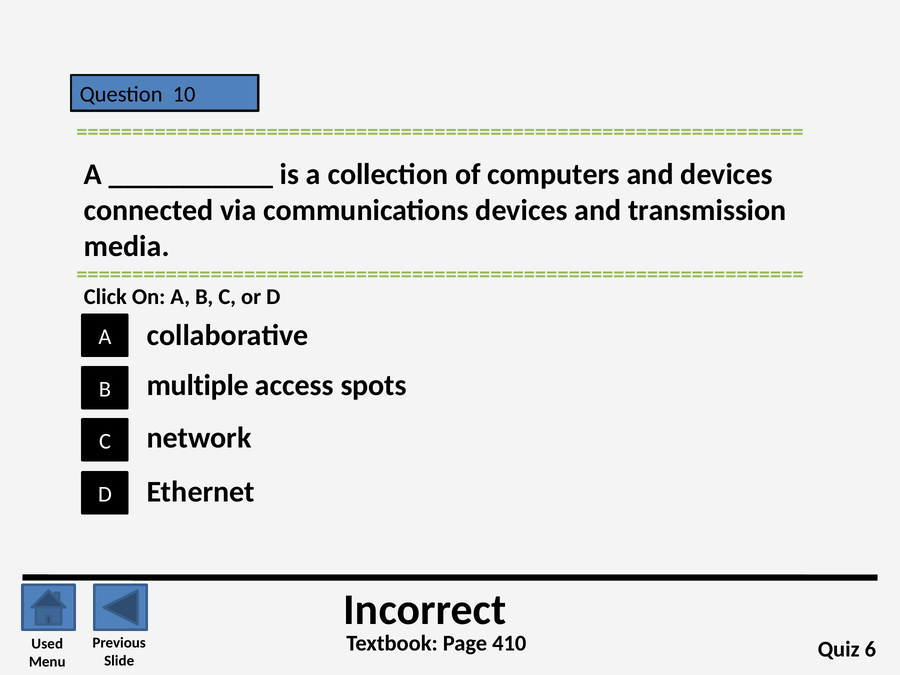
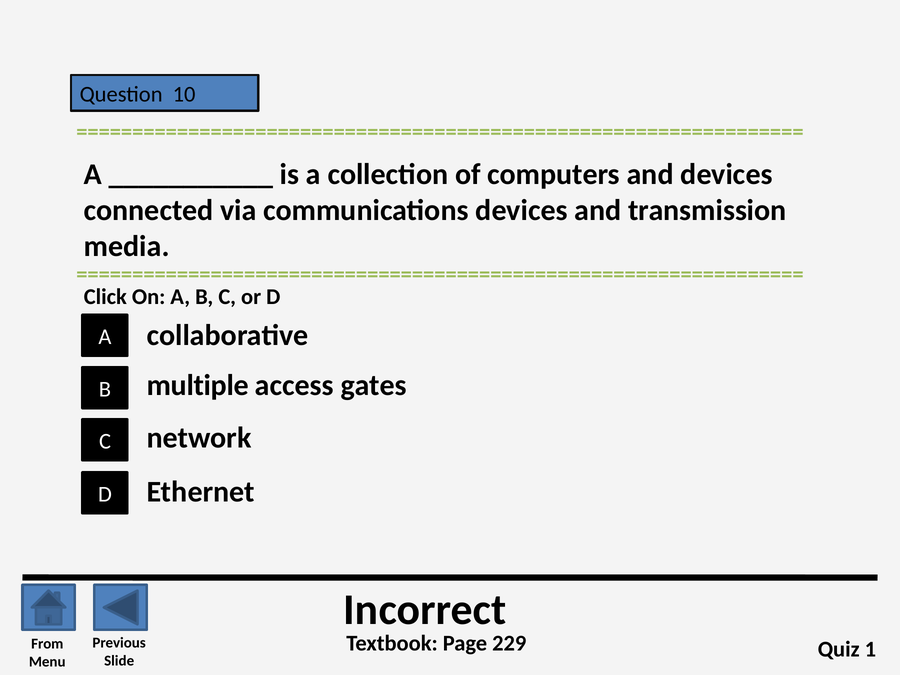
spots: spots -> gates
410: 410 -> 229
Used: Used -> From
6: 6 -> 1
